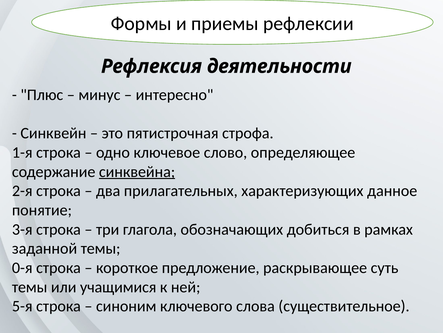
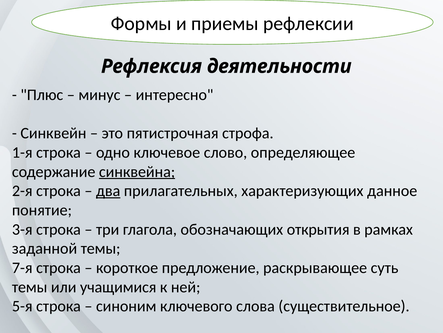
два underline: none -> present
добиться: добиться -> открытия
0-я: 0-я -> 7-я
